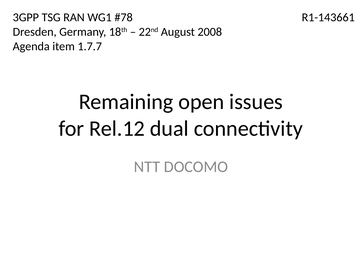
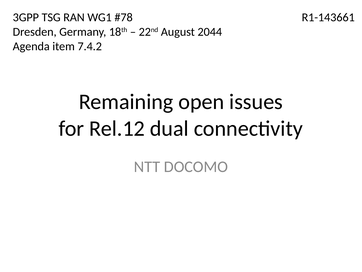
2008: 2008 -> 2044
1.7.7: 1.7.7 -> 7.4.2
